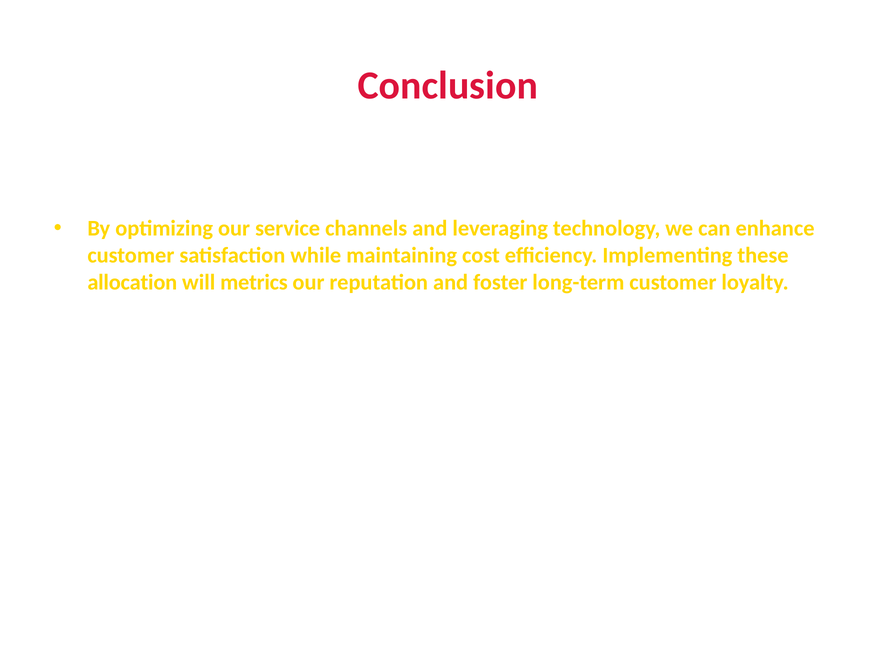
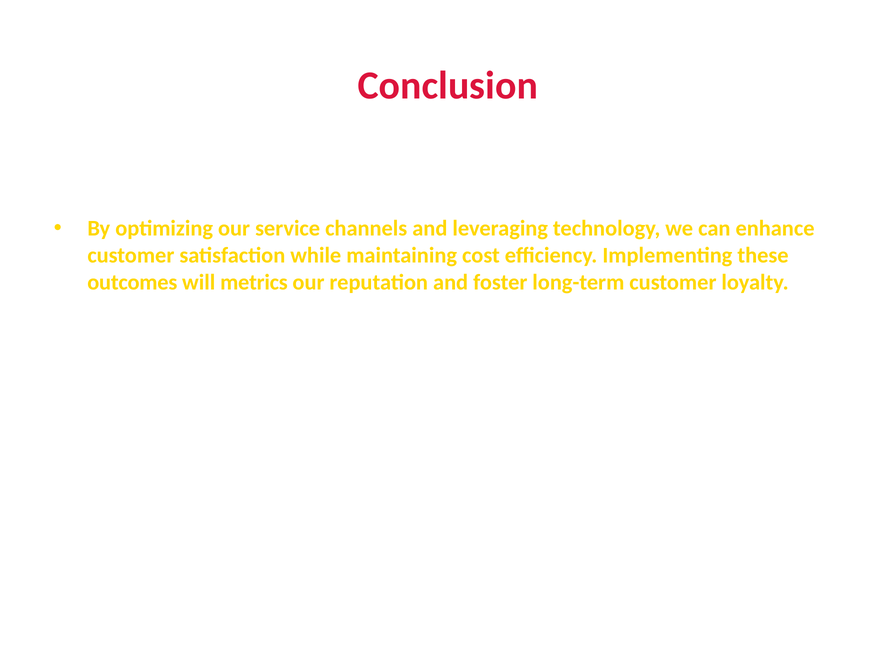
allocation: allocation -> outcomes
